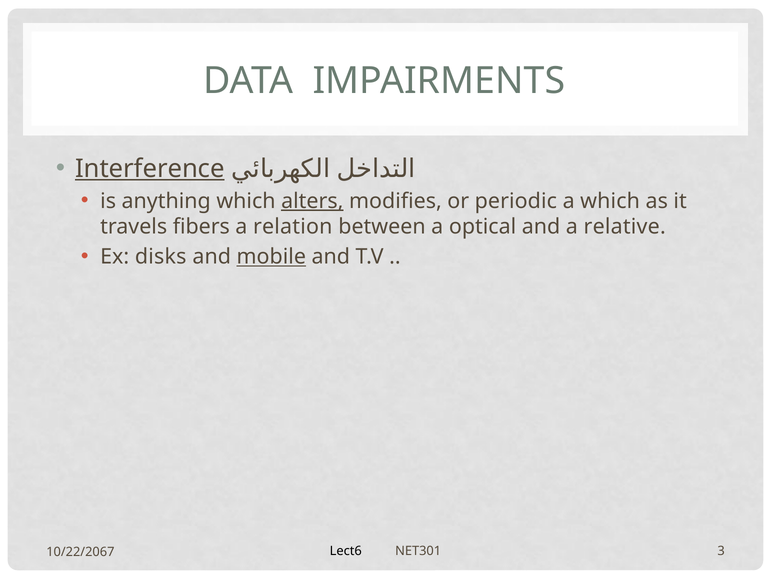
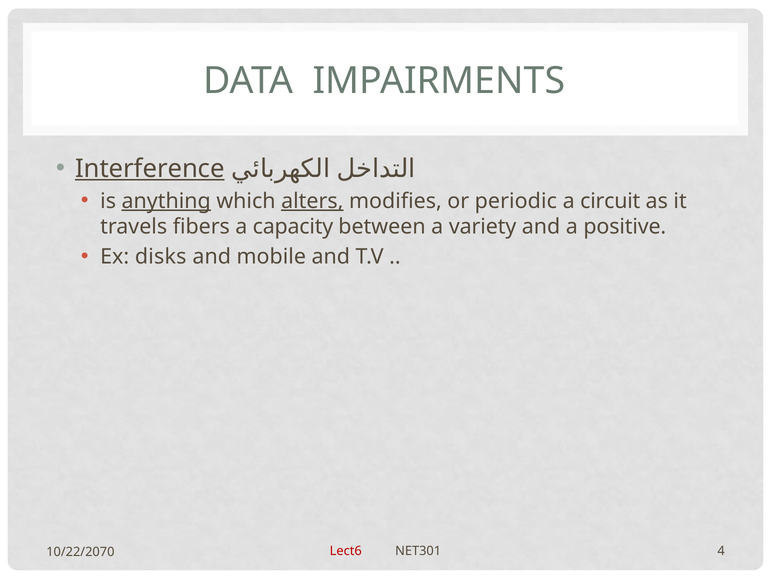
anything underline: none -> present
a which: which -> circuit
relation: relation -> capacity
optical: optical -> variety
relative: relative -> positive
mobile underline: present -> none
Lect6 colour: black -> red
3: 3 -> 4
10/22/2067: 10/22/2067 -> 10/22/2070
